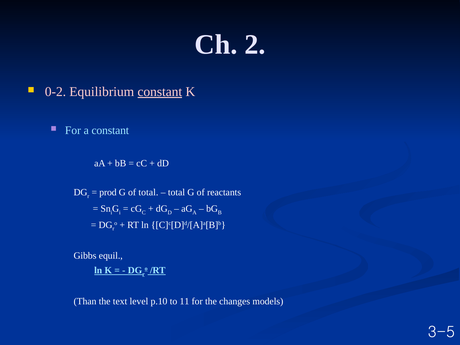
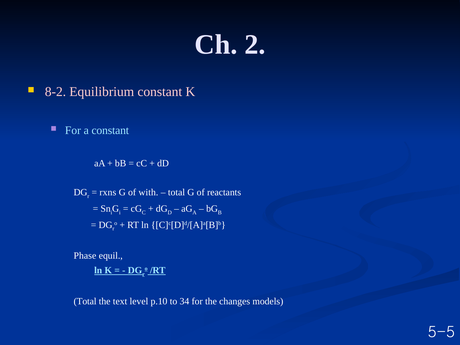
0-2: 0-2 -> 8-2
constant at (160, 92) underline: present -> none
prod: prod -> rxns
of total: total -> with
Gibbs: Gibbs -> Phase
Than at (85, 301): Than -> Total
11: 11 -> 34
3-5: 3-5 -> 5-5
